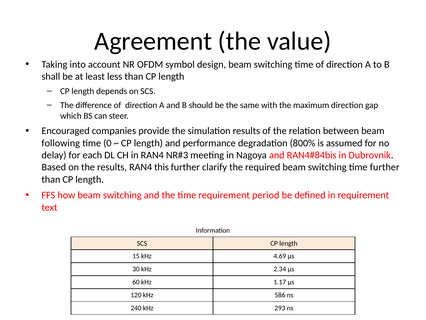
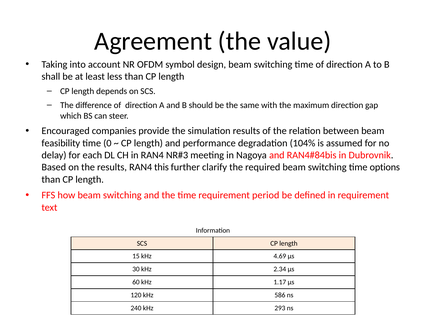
following: following -> feasibility
800%: 800% -> 104%
time further: further -> options
